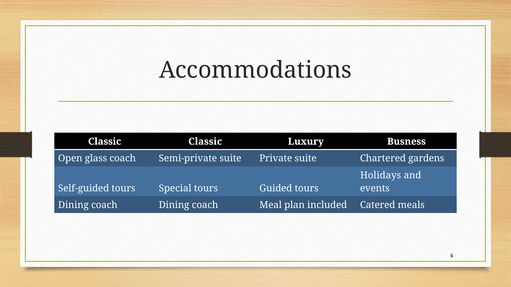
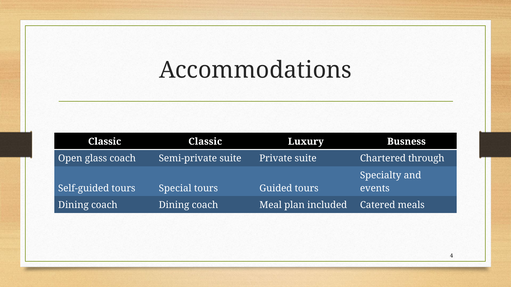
gardens: gardens -> through
Holidays: Holidays -> Specialty
